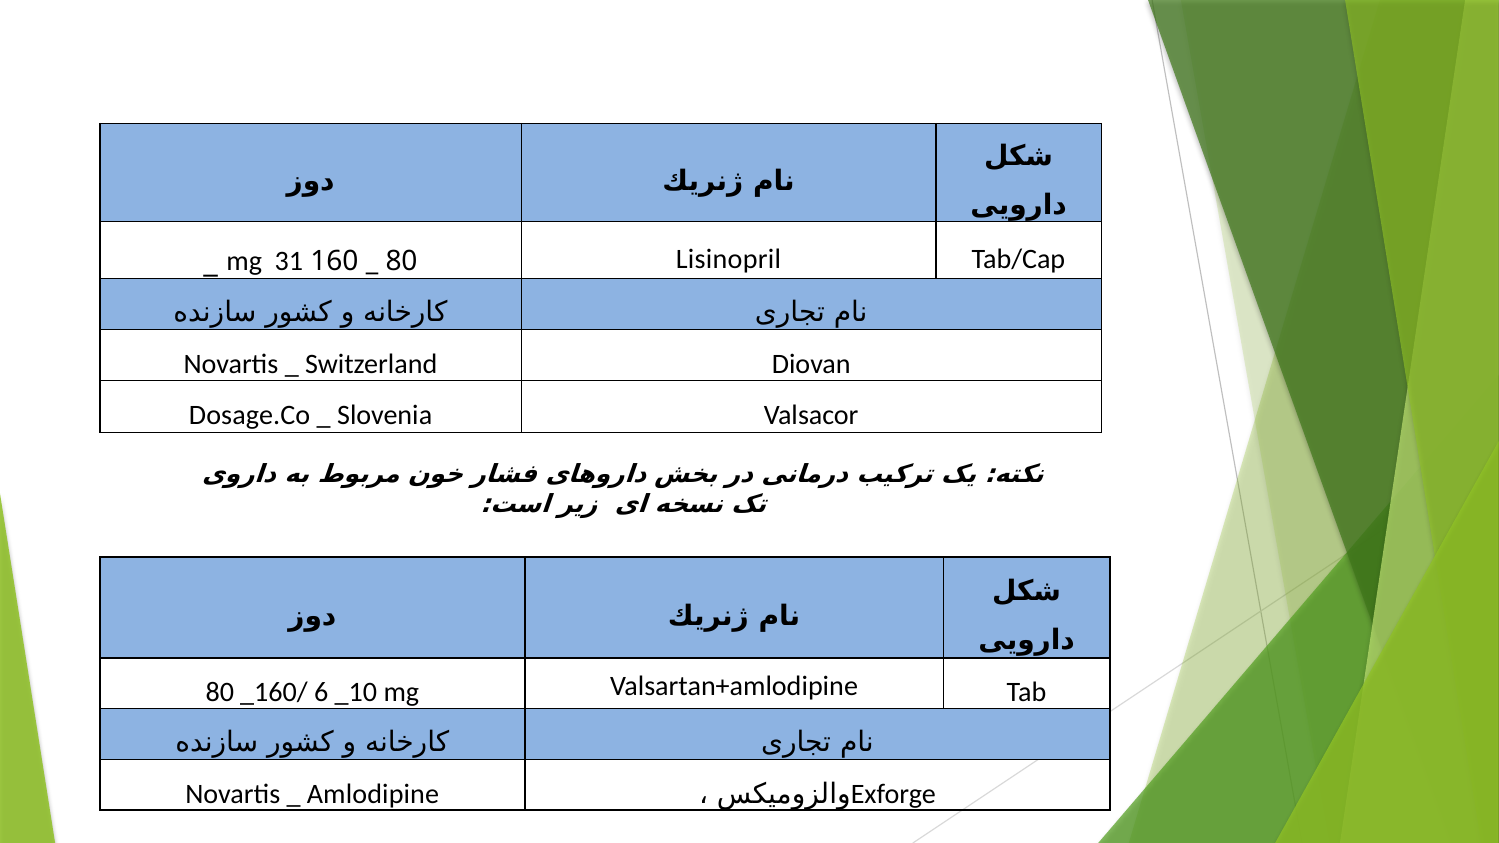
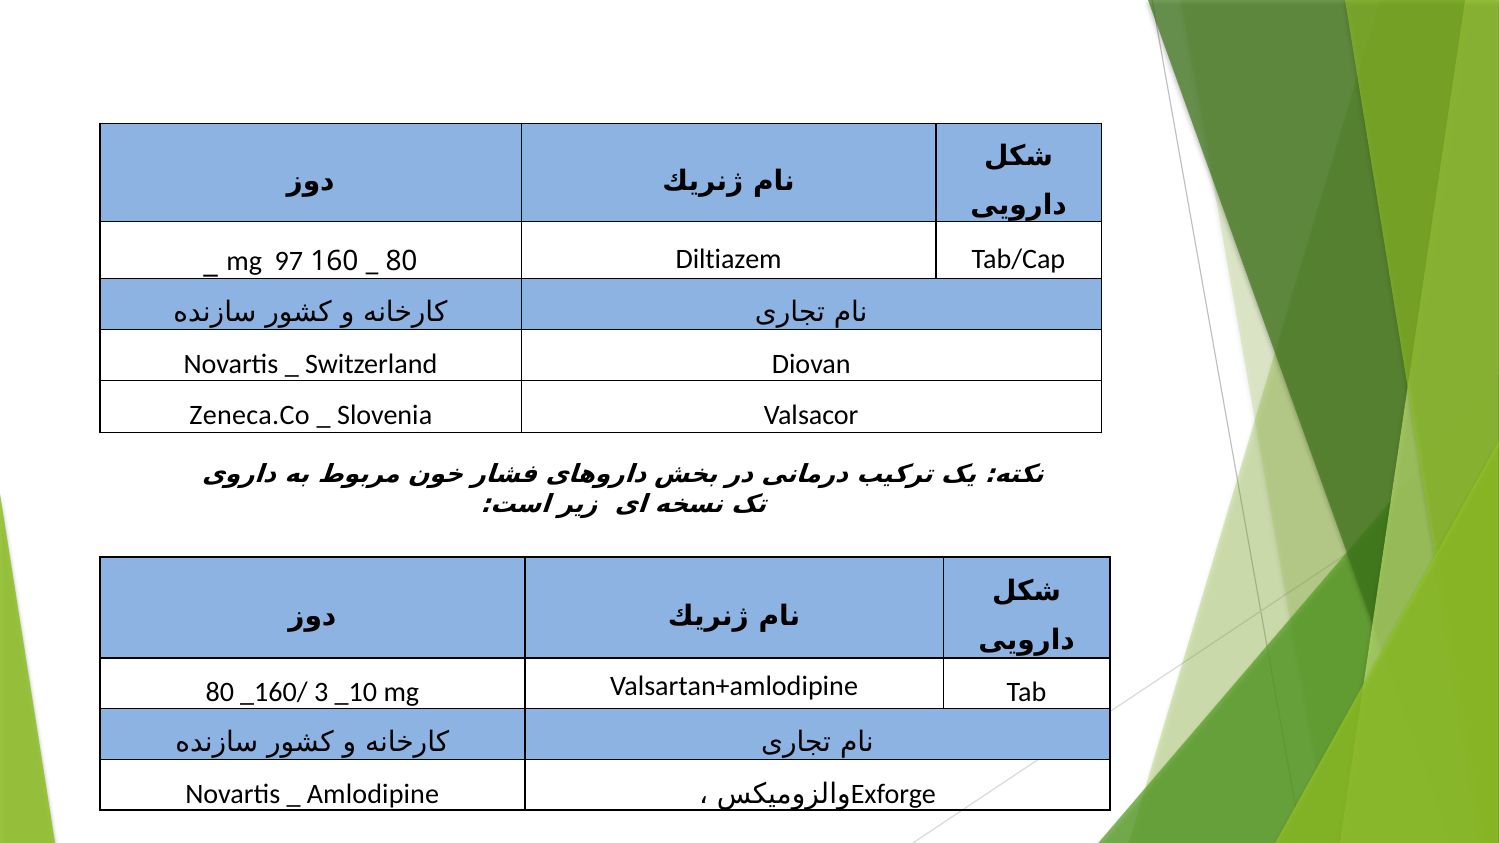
Lisinopril: Lisinopril -> Diltiazem
31: 31 -> 97
Dosage.Co: Dosage.Co -> Zeneca.Co
6: 6 -> 3
